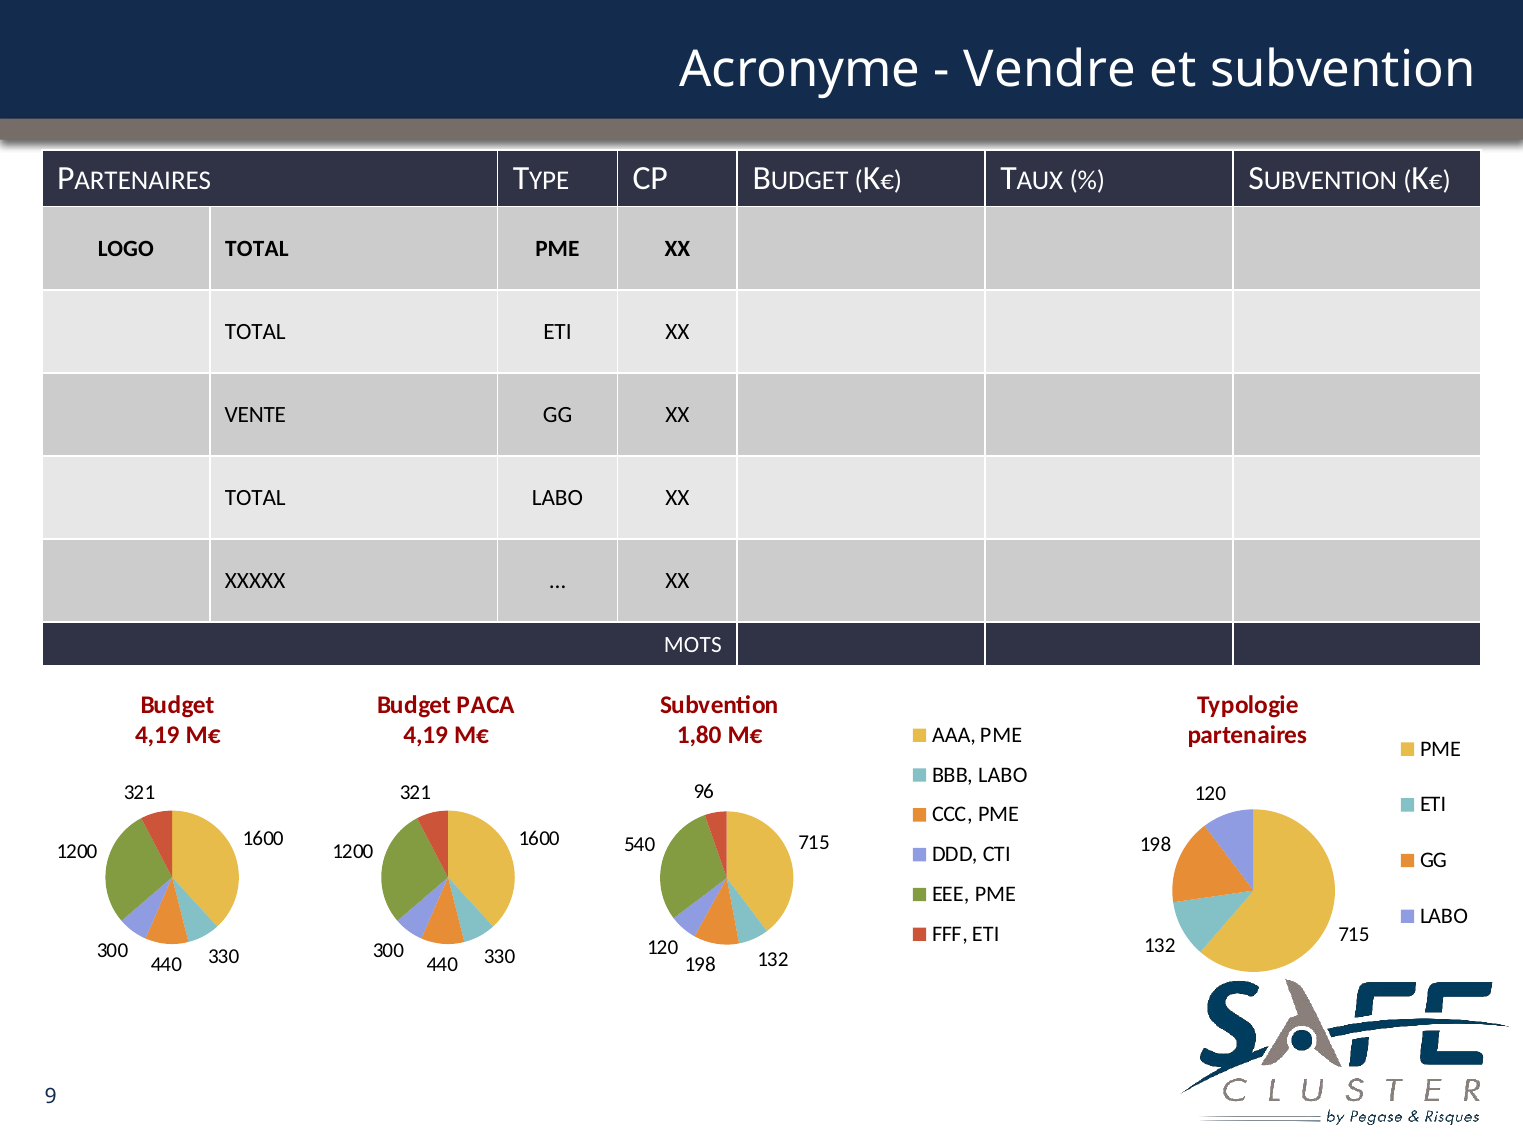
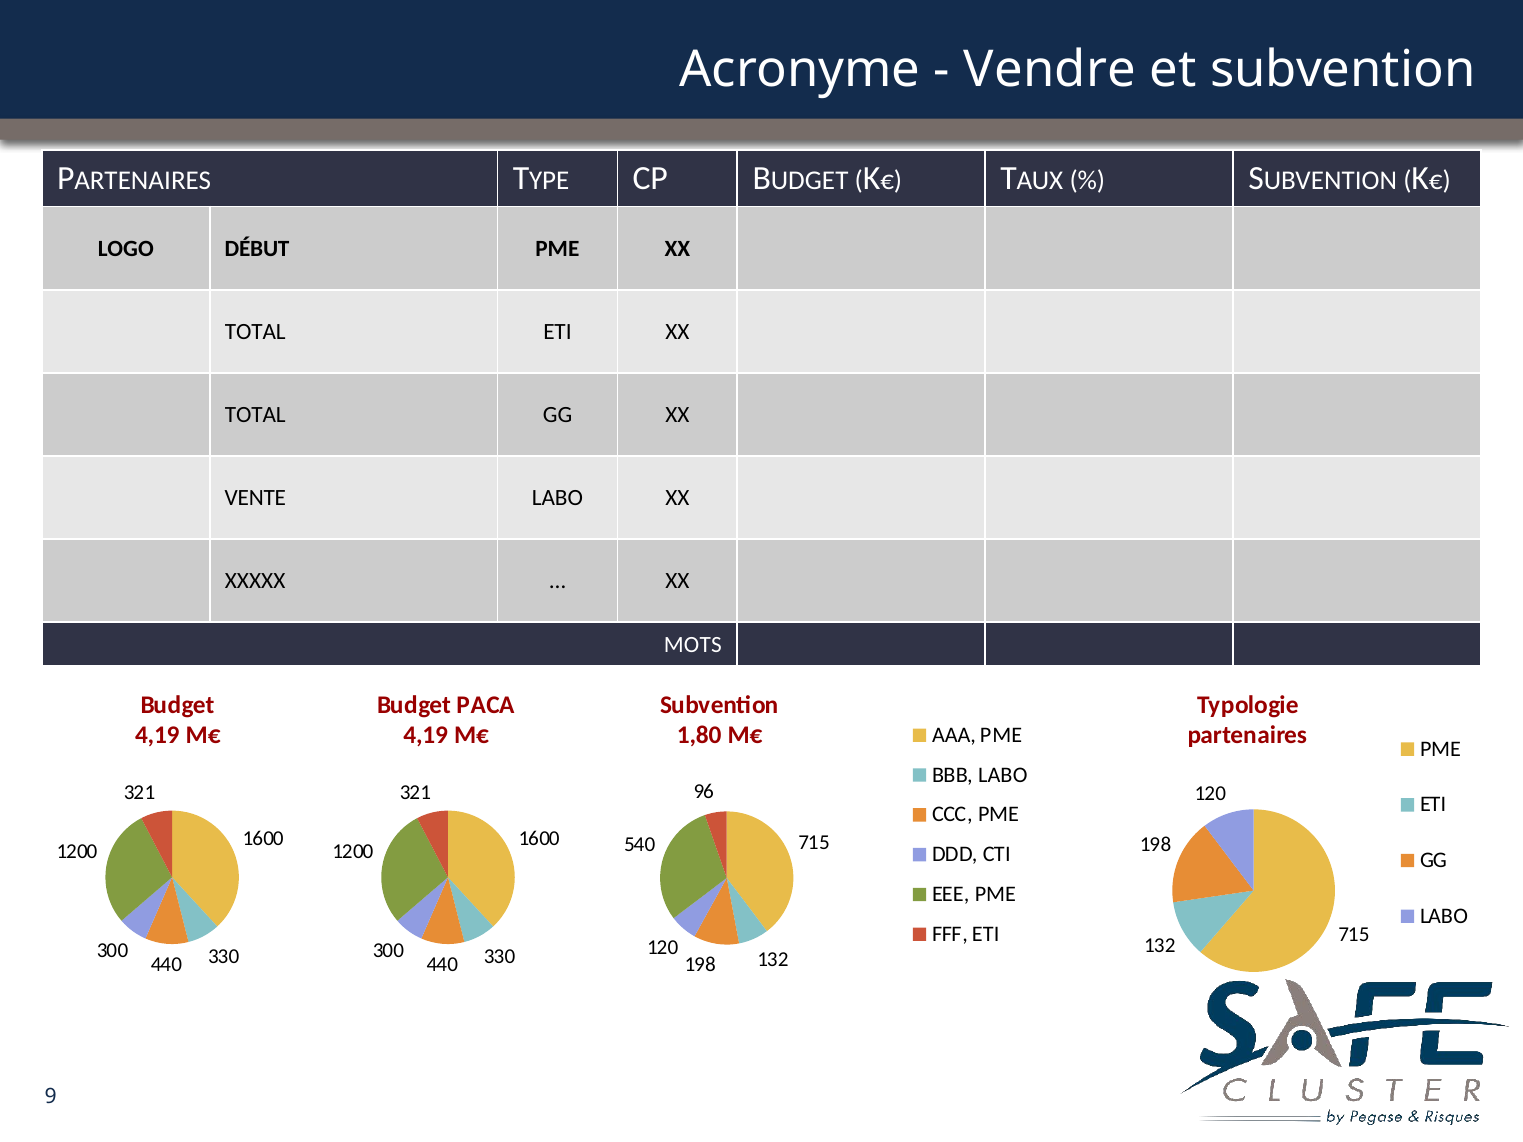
LOGO TOTAL: TOTAL -> DÉBUT
VENTE at (255, 415): VENTE -> TOTAL
TOTAL at (255, 498): TOTAL -> VENTE
